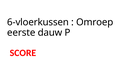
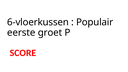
Omroep: Omroep -> Populair
dauw: dauw -> groet
